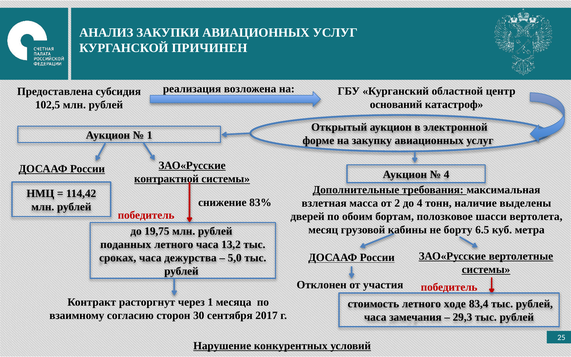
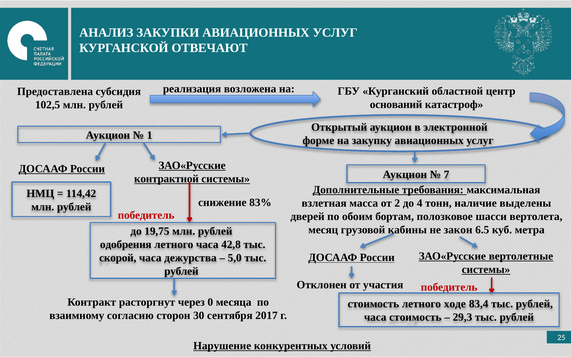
ПРИЧИНЕН: ПРИЧИНЕН -> ОТВЕЧАЮТ
4 at (447, 174): 4 -> 7
борту: борту -> закон
поданных: поданных -> одобрения
13,2: 13,2 -> 42,8
сроках: сроках -> скорой
через 1: 1 -> 0
часа замечания: замечания -> стоимость
